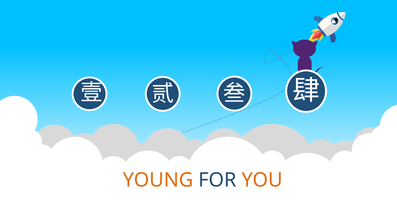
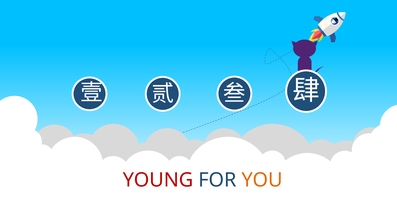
YOUNG colour: orange -> red
